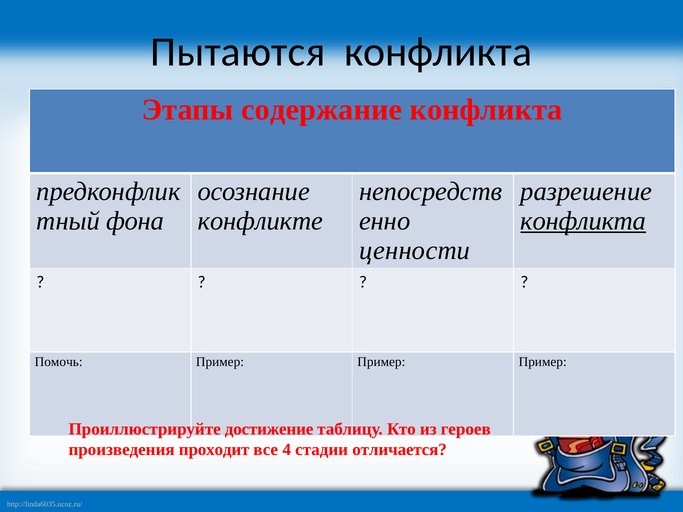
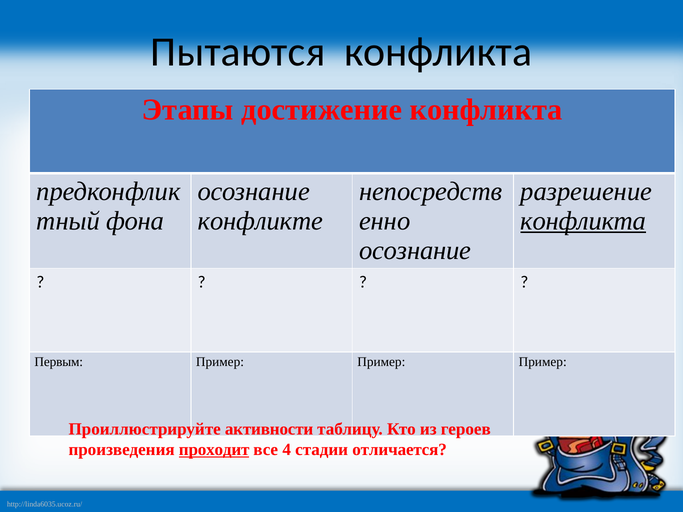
содержание: содержание -> достижение
ценности at (415, 250): ценности -> осознание
Помочь: Помочь -> Первым
достижение: достижение -> активности
проходит underline: none -> present
